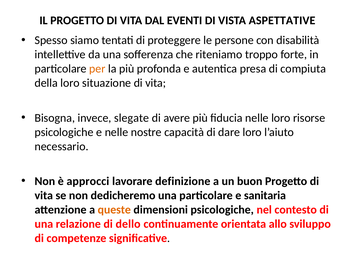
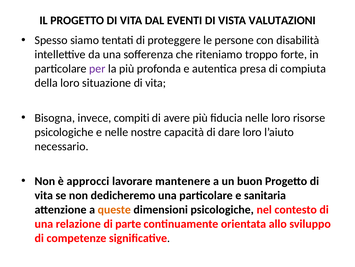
ASPETTATIVE: ASPETTATIVE -> VALUTAZIONI
per colour: orange -> purple
slegate: slegate -> compiti
definizione: definizione -> mantenere
dello: dello -> parte
